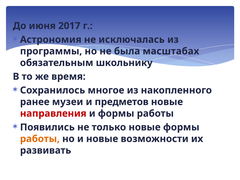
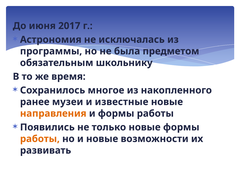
масштабах: масштабах -> предметом
предметов: предметов -> известные
направления colour: red -> orange
